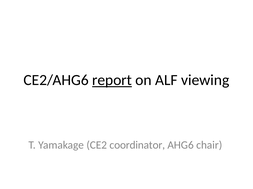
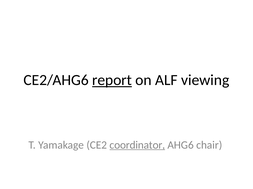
coordinator underline: none -> present
